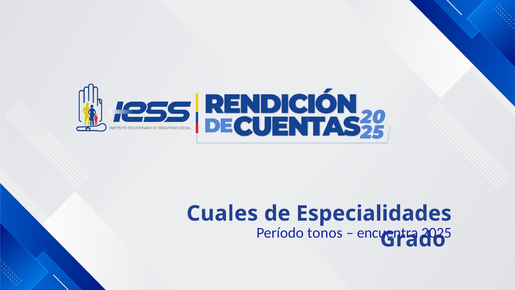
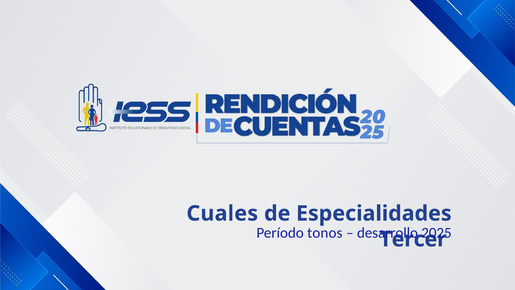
encuentra: encuentra -> desarrollo
Grado: Grado -> Tercer
